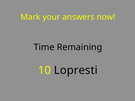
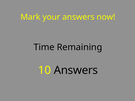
10 Lopresti: Lopresti -> Answers
